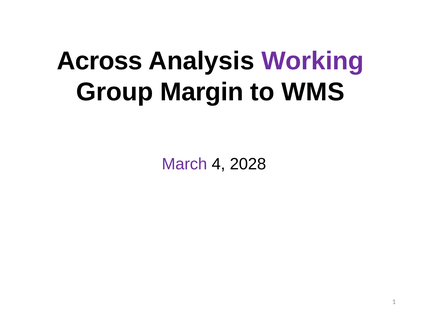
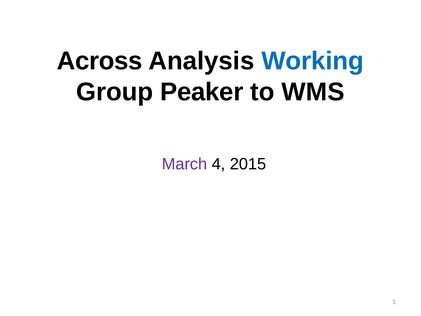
Working colour: purple -> blue
Margin: Margin -> Peaker
2028: 2028 -> 2015
